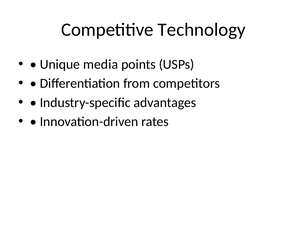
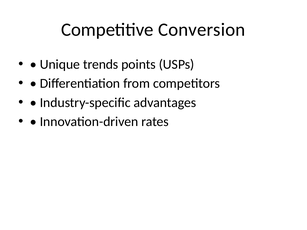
Technology: Technology -> Conversion
media: media -> trends
